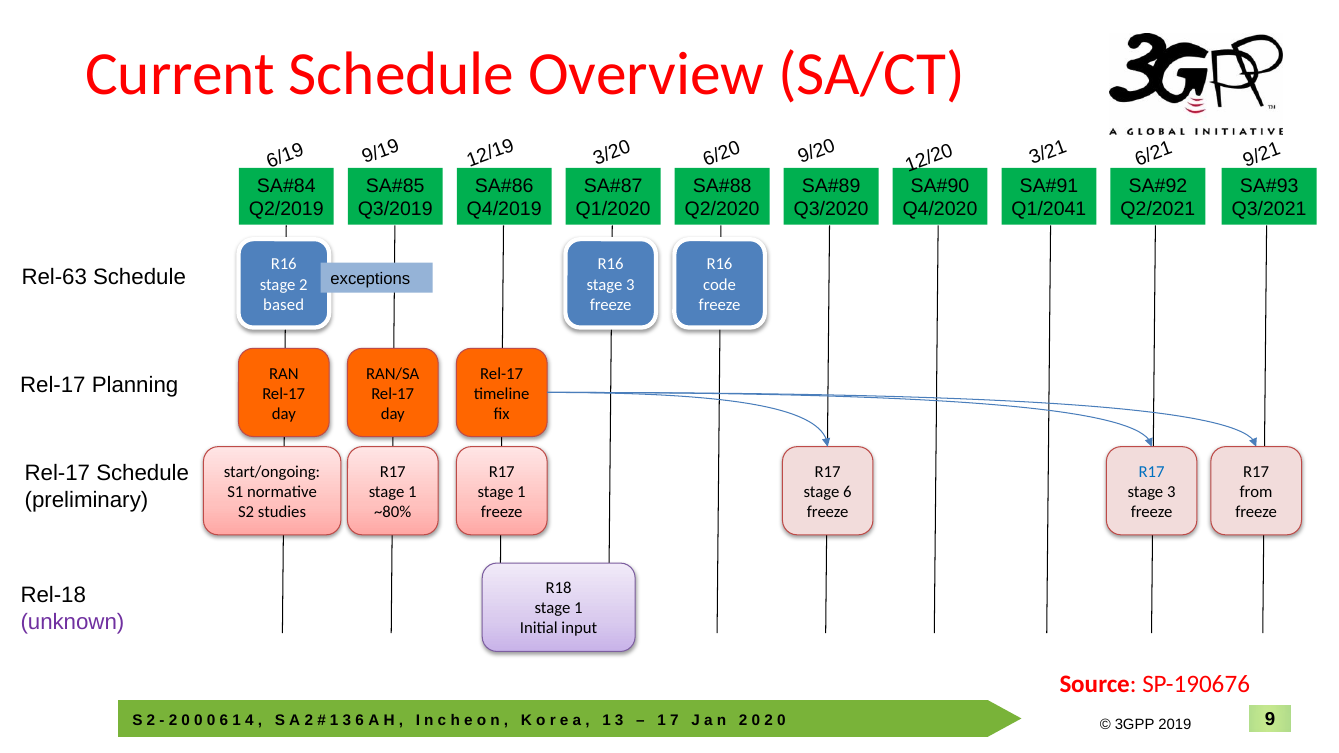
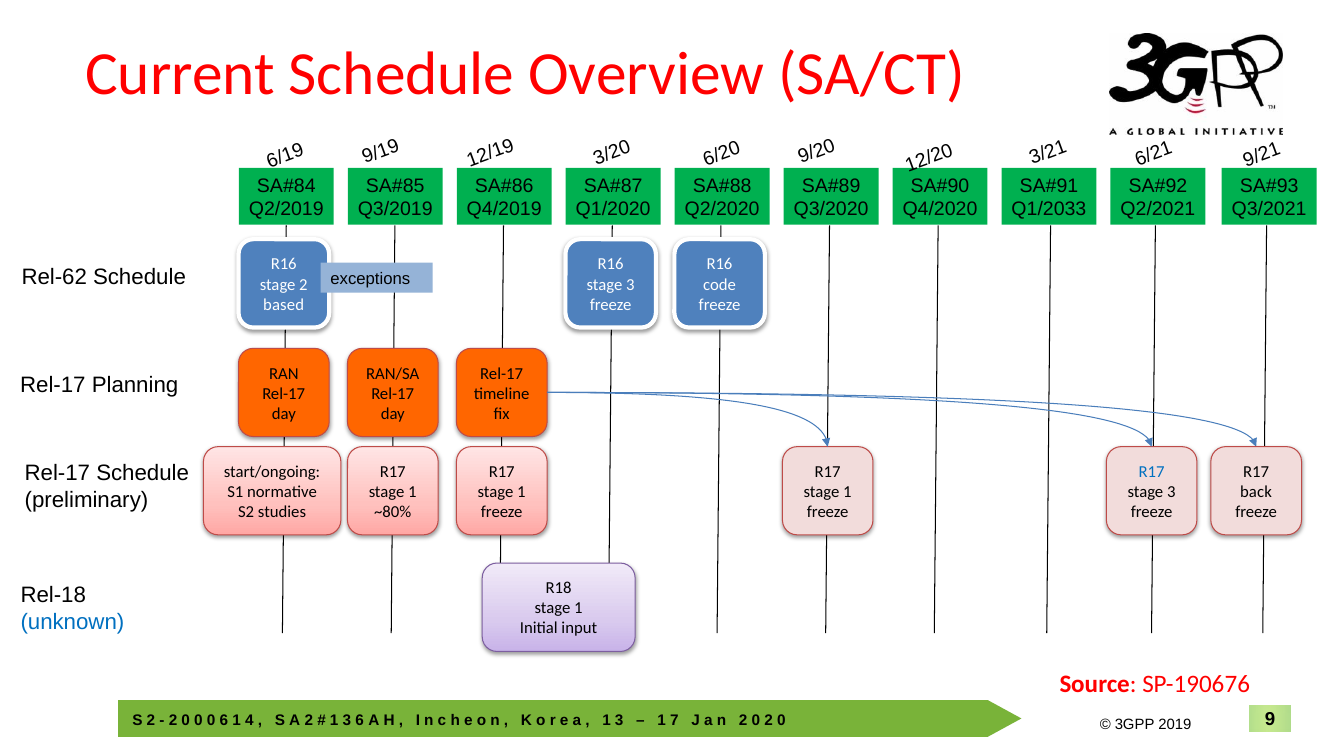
Q1/2041: Q1/2041 -> Q1/2033
Rel-63: Rel-63 -> Rel-62
6 at (847, 492): 6 -> 1
from: from -> back
unknown colour: purple -> blue
